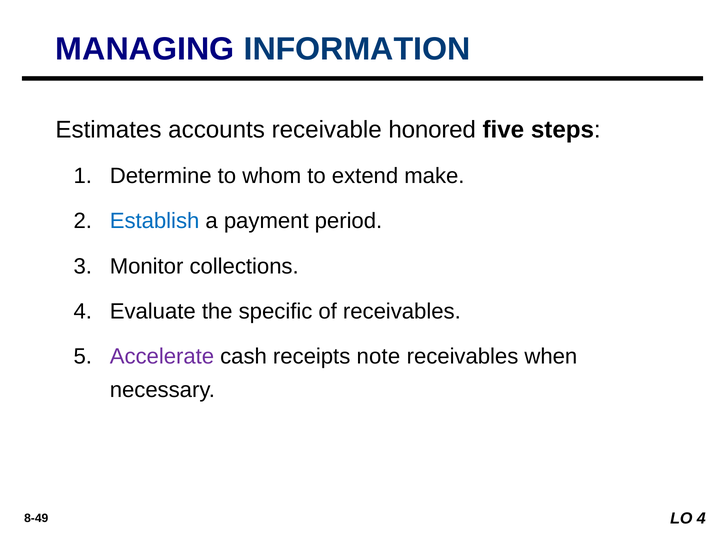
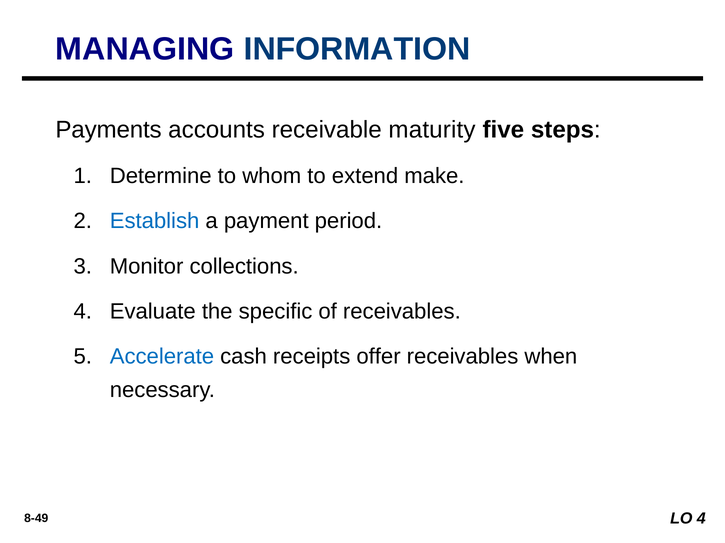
Estimates: Estimates -> Payments
honored: honored -> maturity
Accelerate colour: purple -> blue
note: note -> offer
